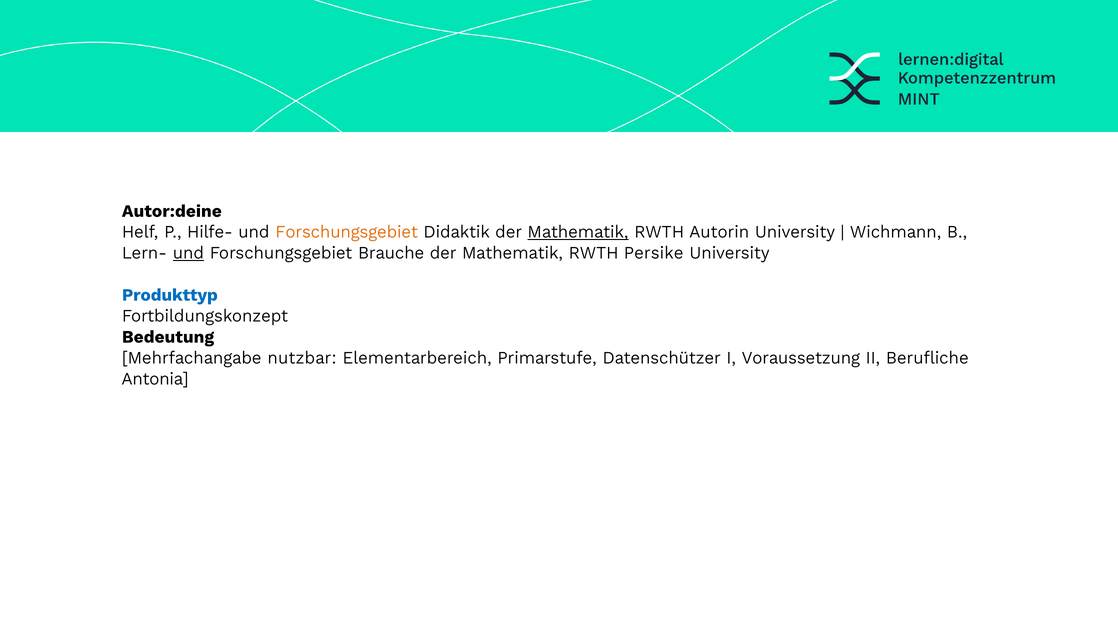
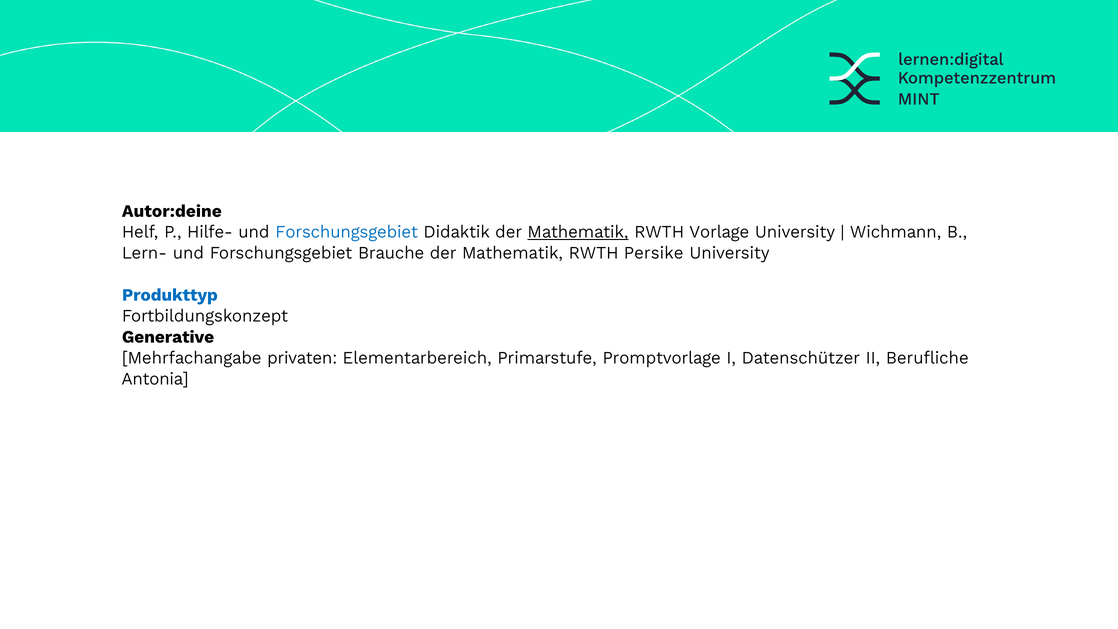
Forschungsgebiet at (347, 232) colour: orange -> blue
Autorin: Autorin -> Vorlage
und at (188, 253) underline: present -> none
Bedeutung: Bedeutung -> Generative
nutzbar: nutzbar -> privaten
Datenschützer: Datenschützer -> Promptvorlage
Voraussetzung: Voraussetzung -> Datenschützer
